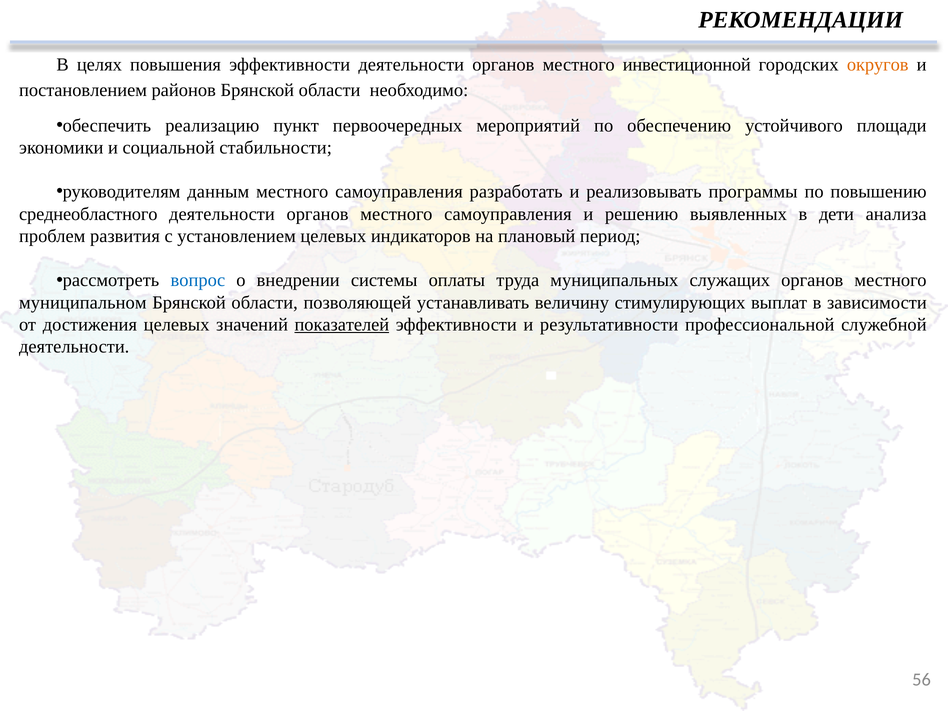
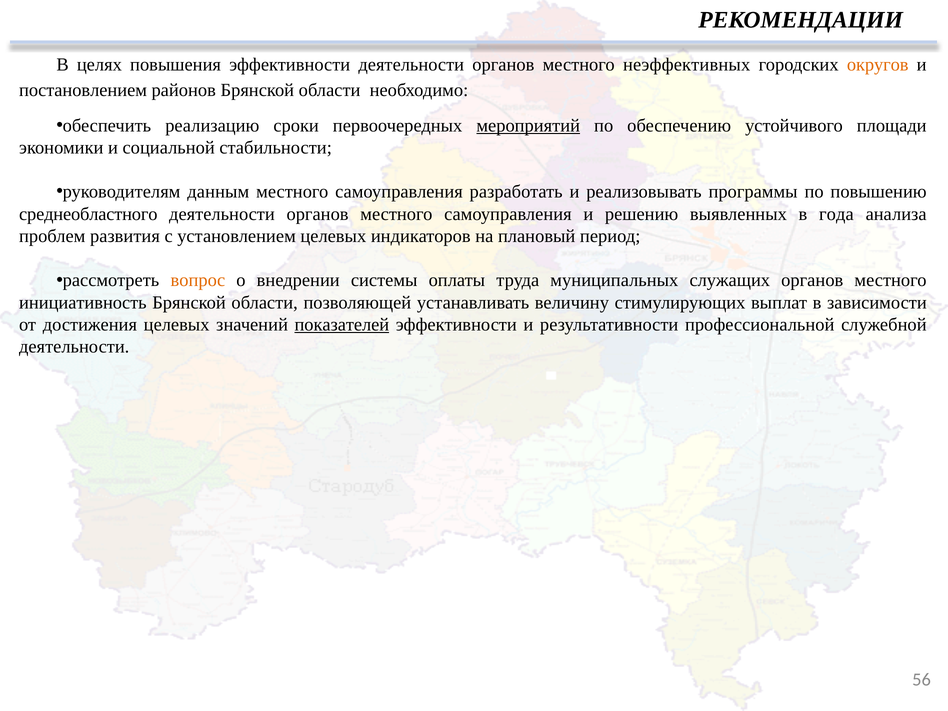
инвестиционной: инвестиционной -> неэффективных
пункт: пункт -> сроки
мероприятий underline: none -> present
дети: дети -> года
вопрос colour: blue -> orange
муниципальном: муниципальном -> инициативность
